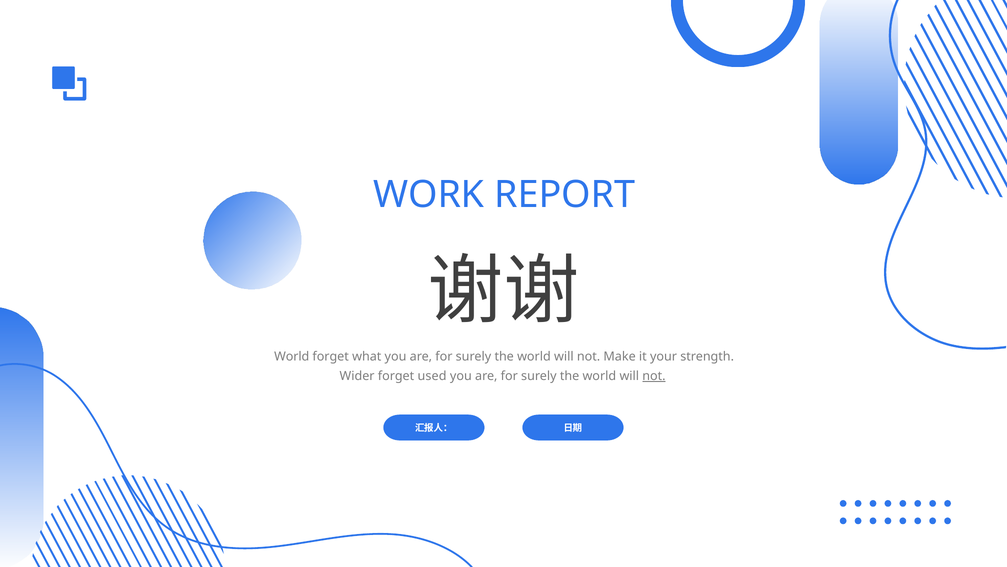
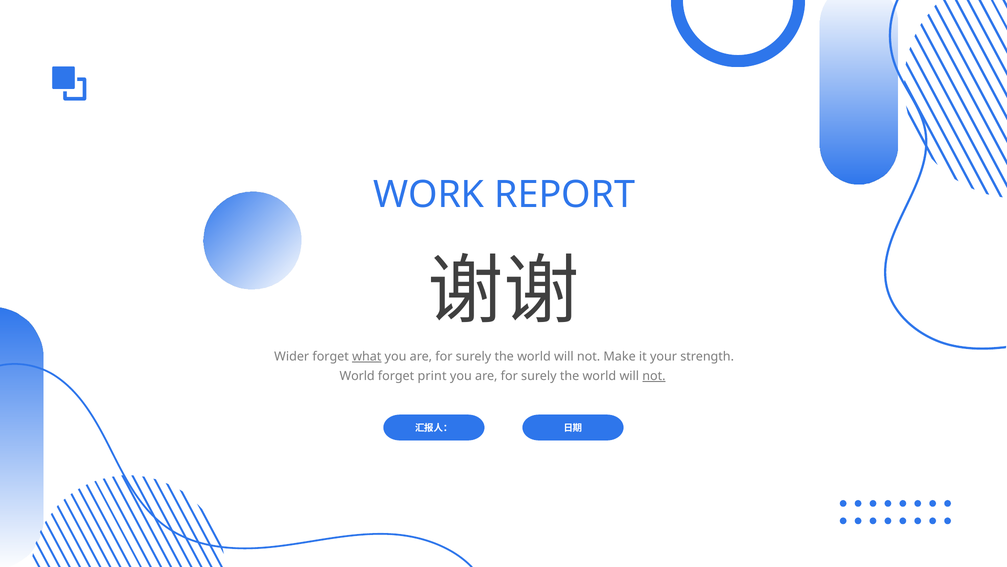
World at (292, 356): World -> Wider
what underline: none -> present
Wider at (357, 376): Wider -> World
used: used -> print
